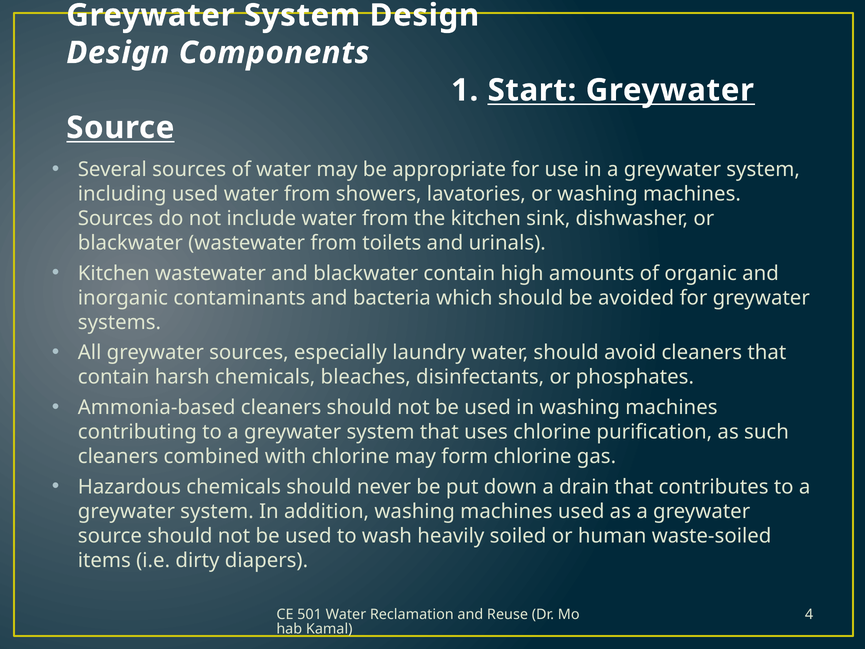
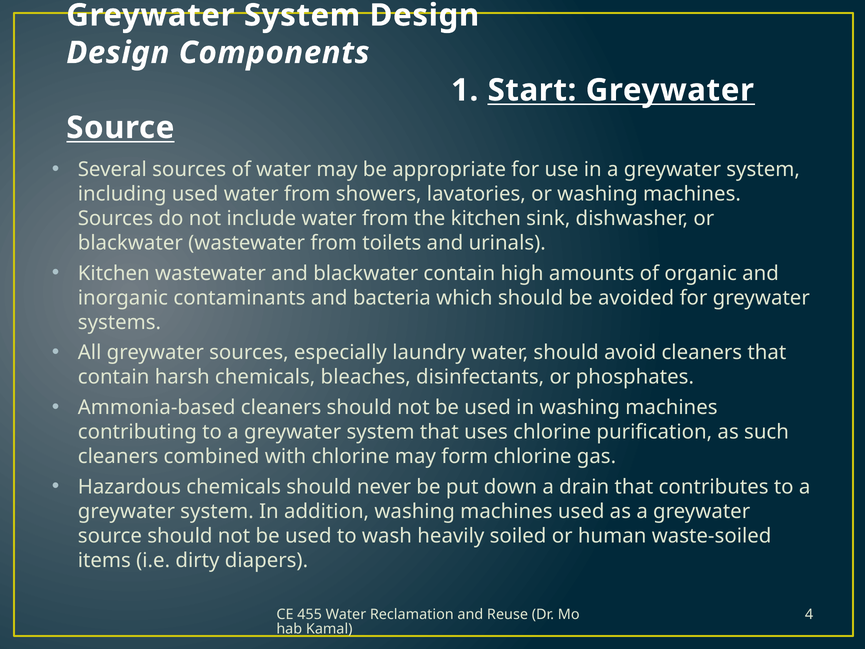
501: 501 -> 455
